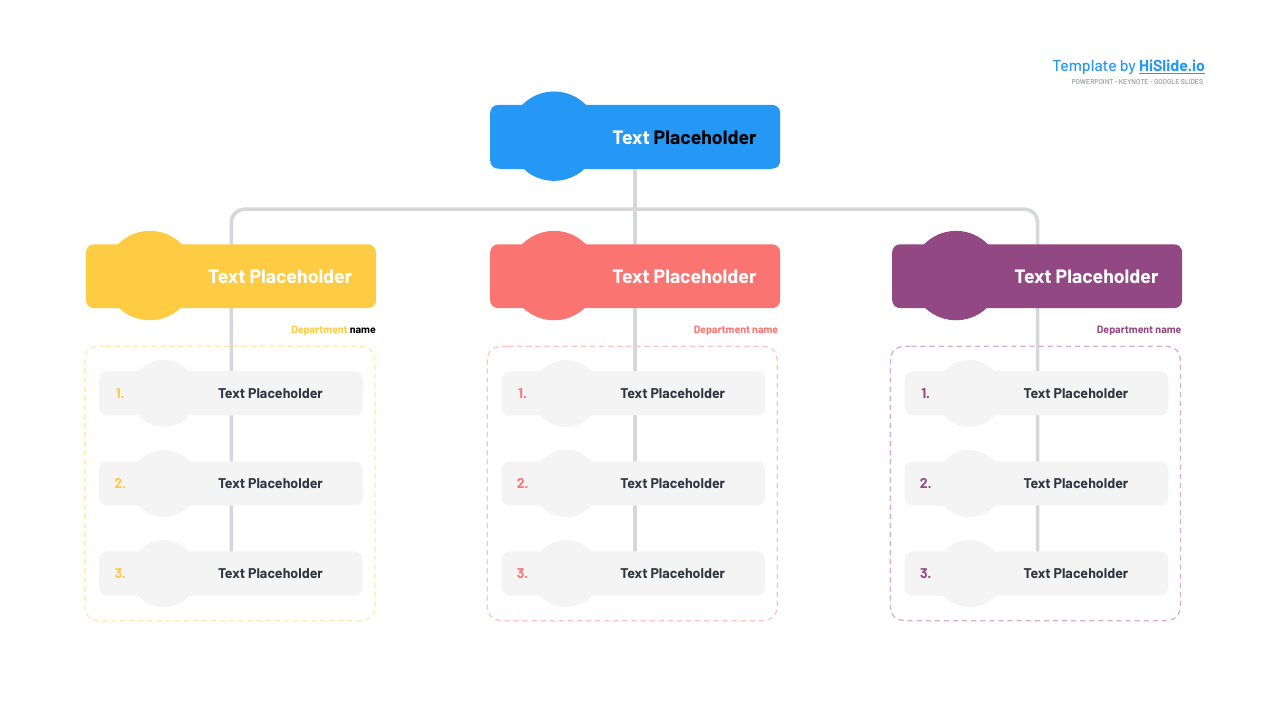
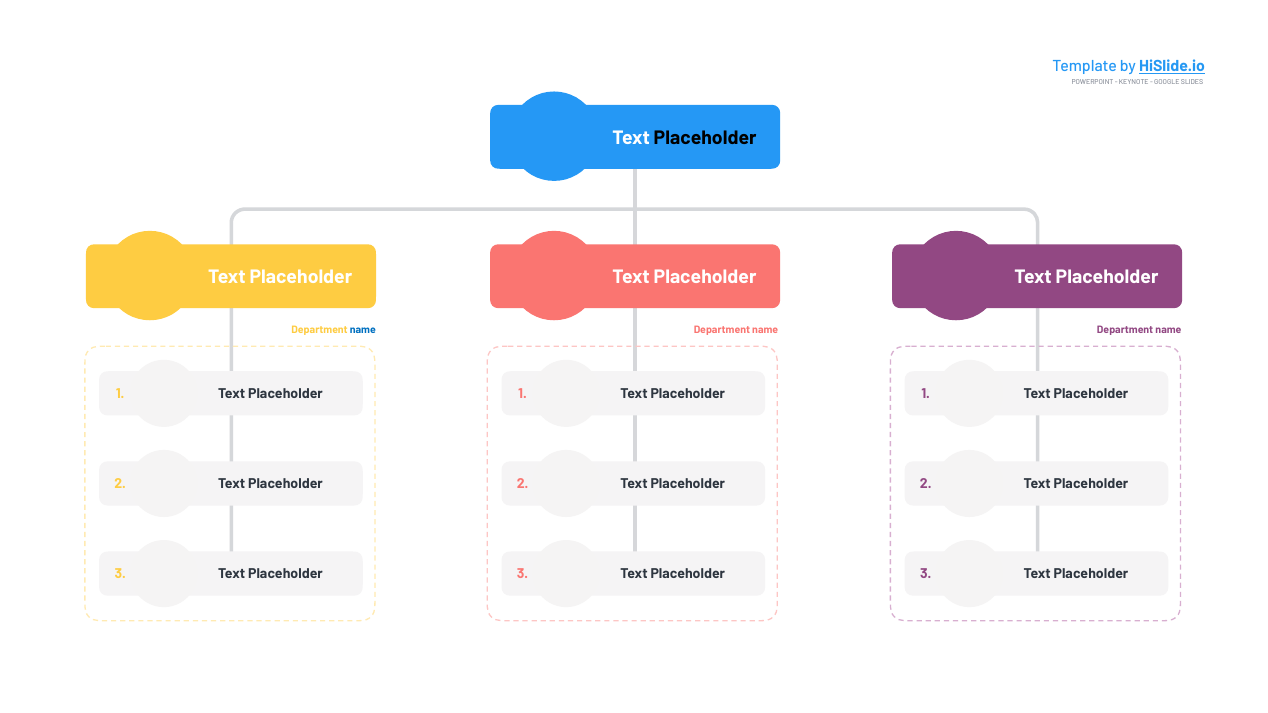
name at (363, 331) colour: black -> blue
